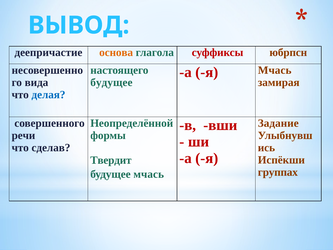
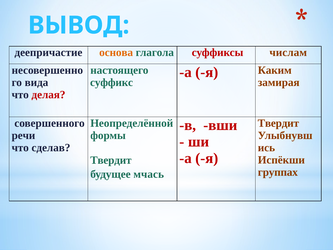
юбрпсн: юбрпсн -> числам
я Мчась: Мчась -> Каким
будущее at (111, 82): будущее -> суффикс
делая colour: blue -> red
Задание at (278, 123): Задание -> Твердит
